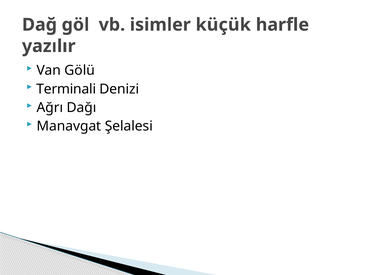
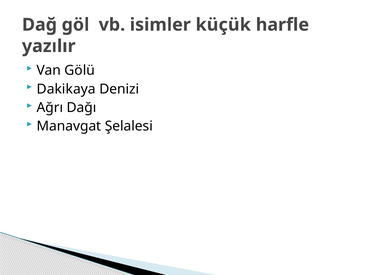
Terminali: Terminali -> Dakikaya
